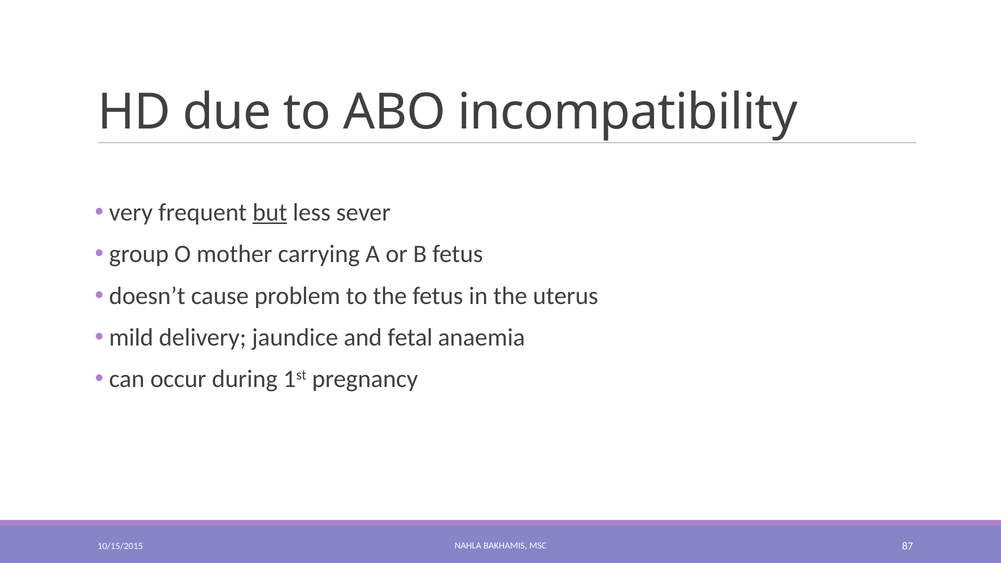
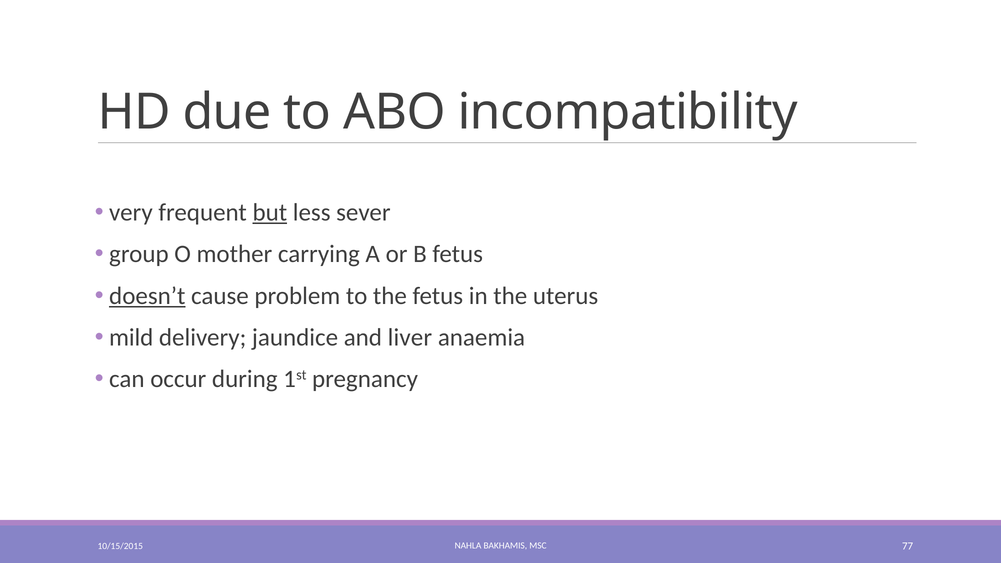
doesn’t underline: none -> present
fetal: fetal -> liver
87: 87 -> 77
